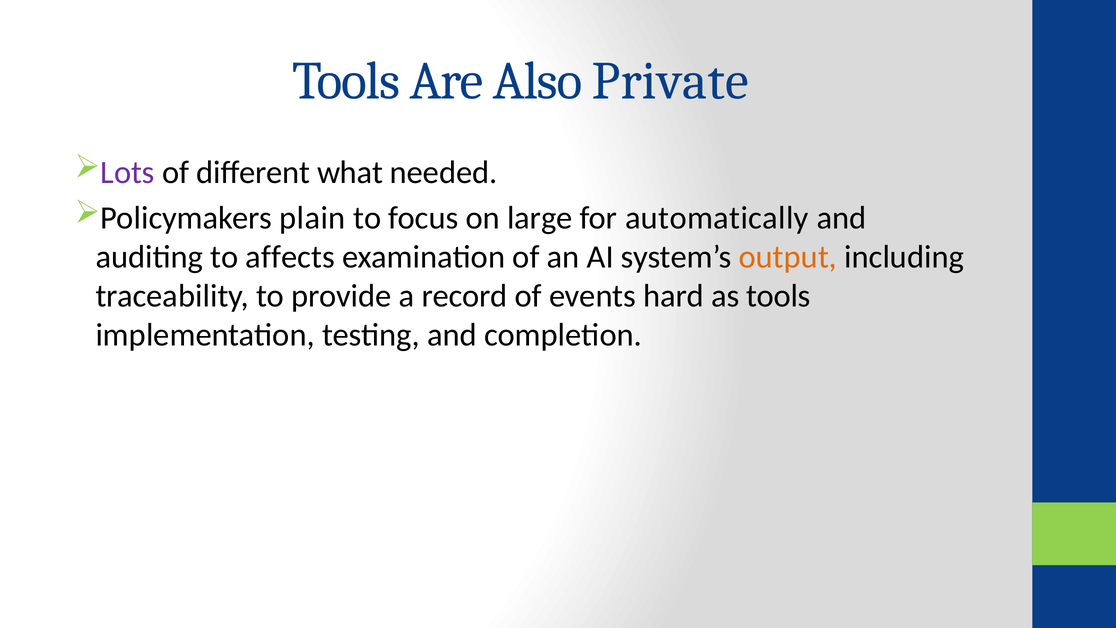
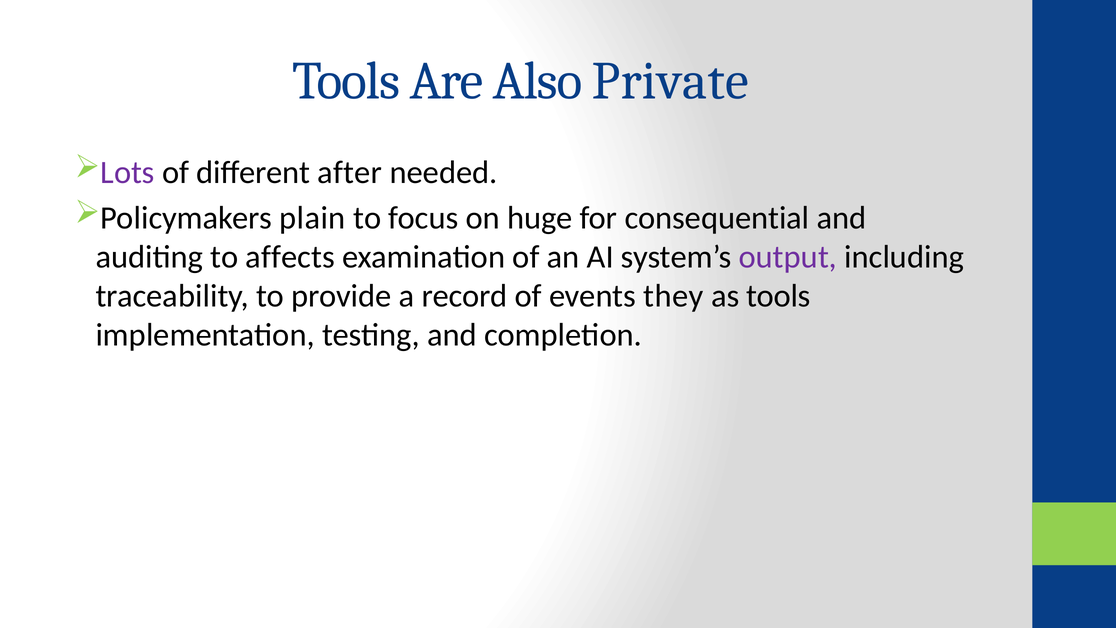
what: what -> after
large: large -> huge
automatically: automatically -> consequential
output colour: orange -> purple
hard: hard -> they
